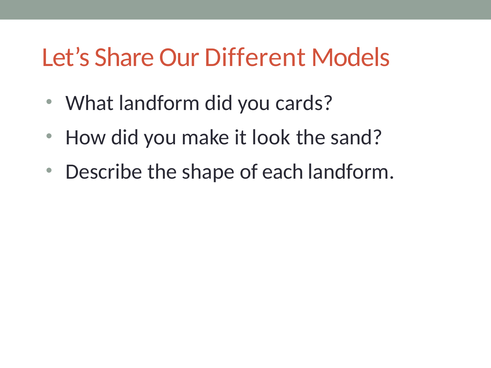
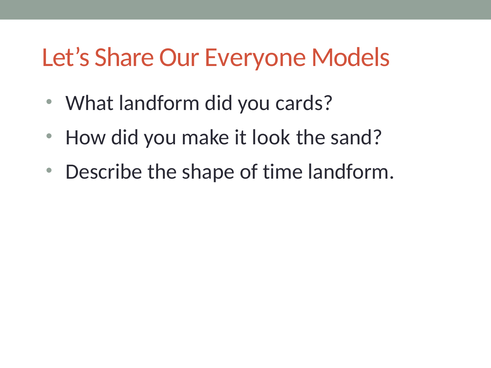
Different: Different -> Everyone
each: each -> time
